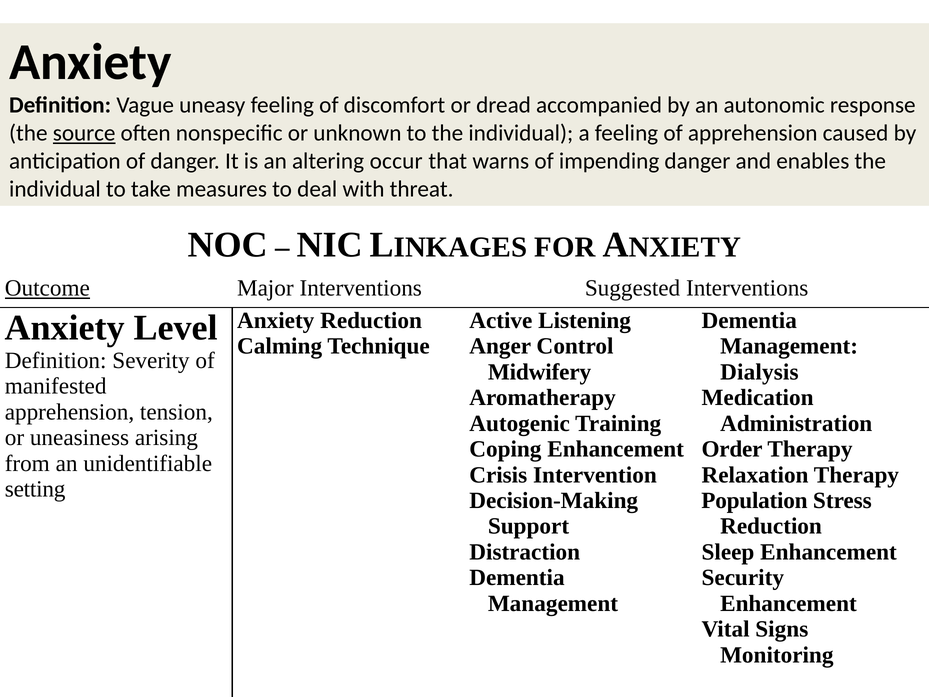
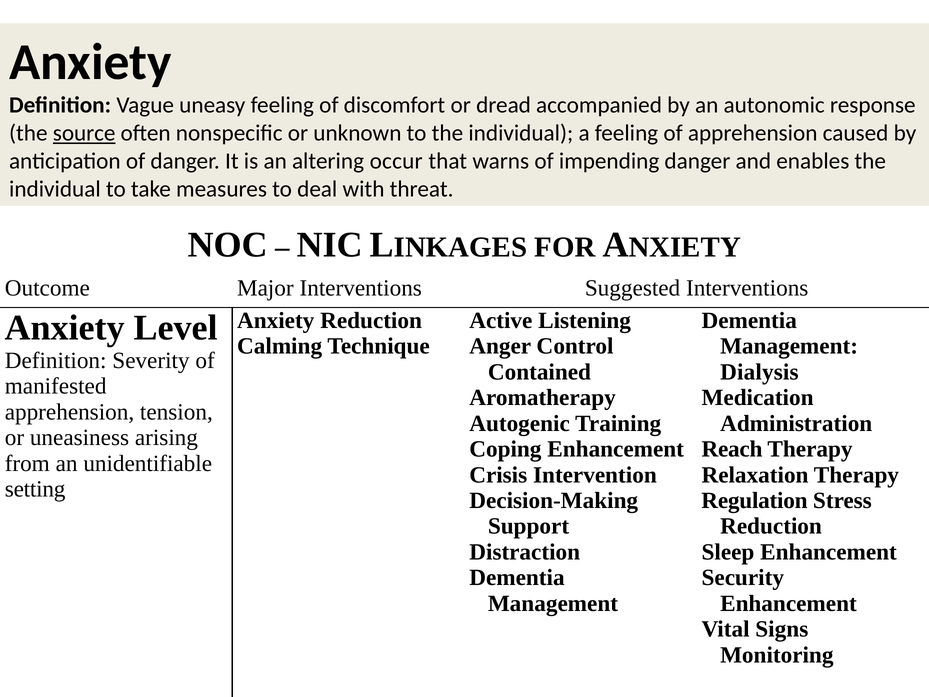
Outcome underline: present -> none
Midwifery: Midwifery -> Contained
Order: Order -> Reach
Population: Population -> Regulation
